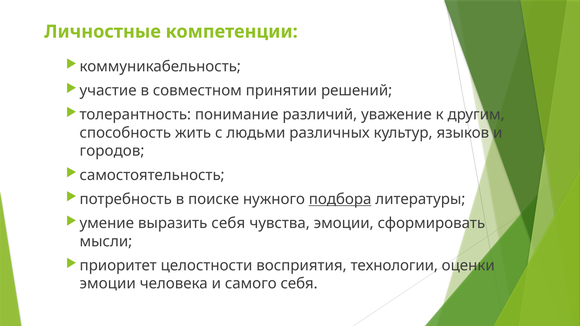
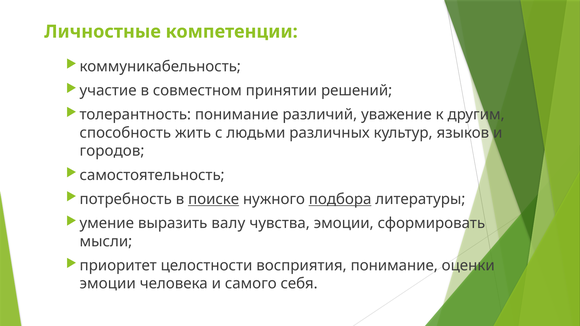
поиске underline: none -> present
выразить себя: себя -> валу
восприятия технологии: технологии -> понимание
